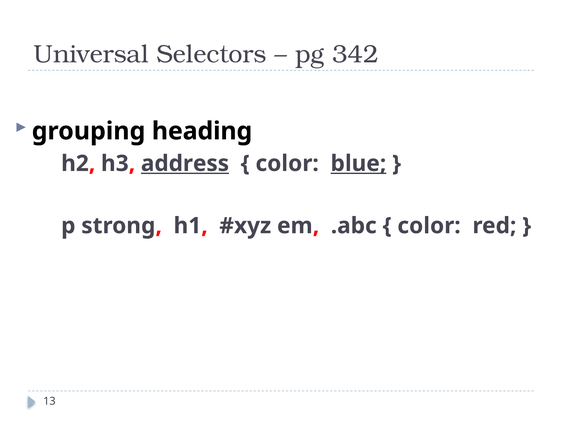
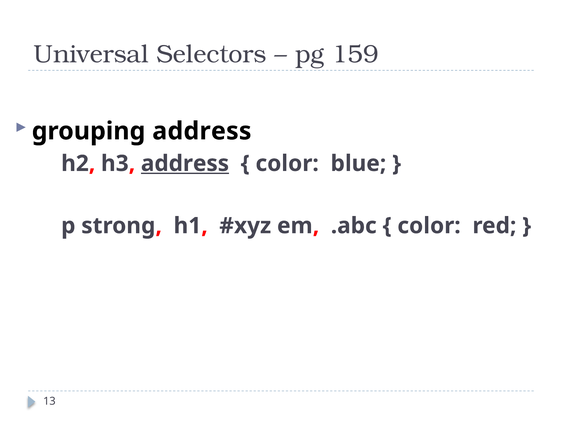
342: 342 -> 159
grouping heading: heading -> address
blue underline: present -> none
